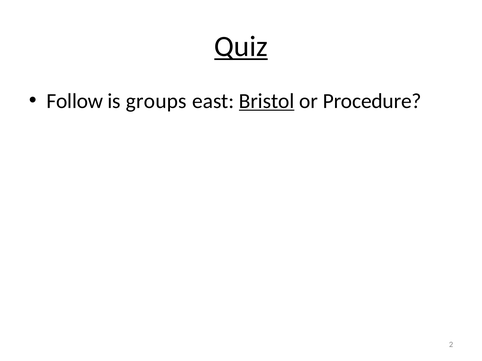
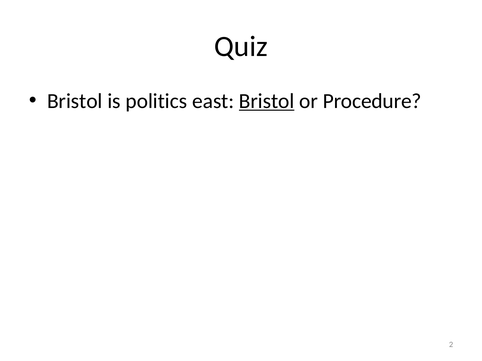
Quiz underline: present -> none
Follow at (75, 101): Follow -> Bristol
groups: groups -> politics
